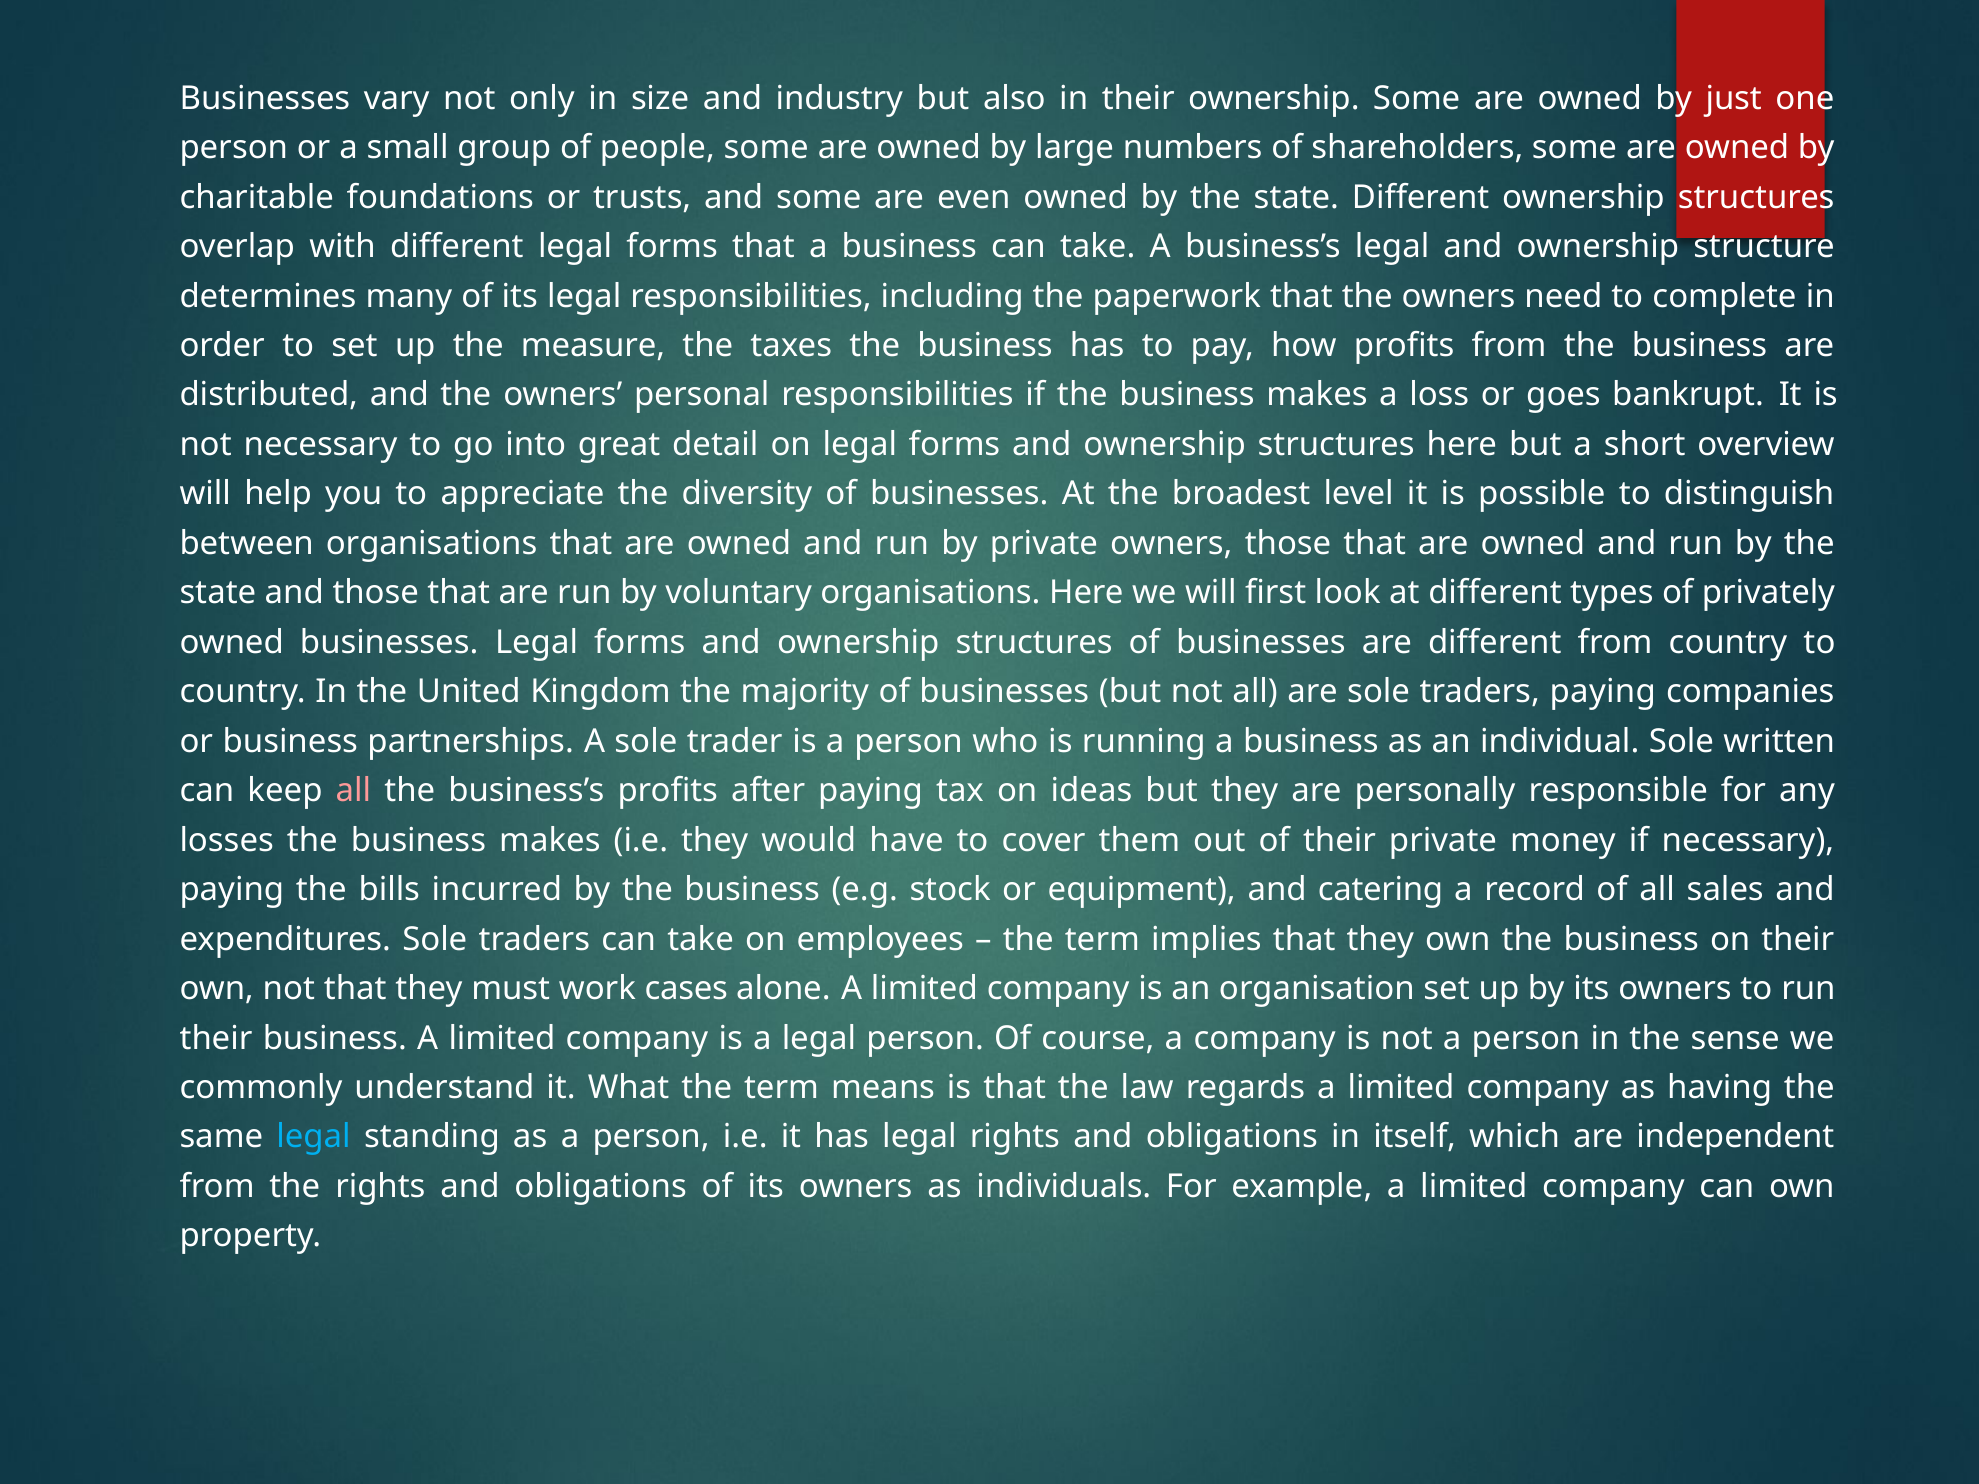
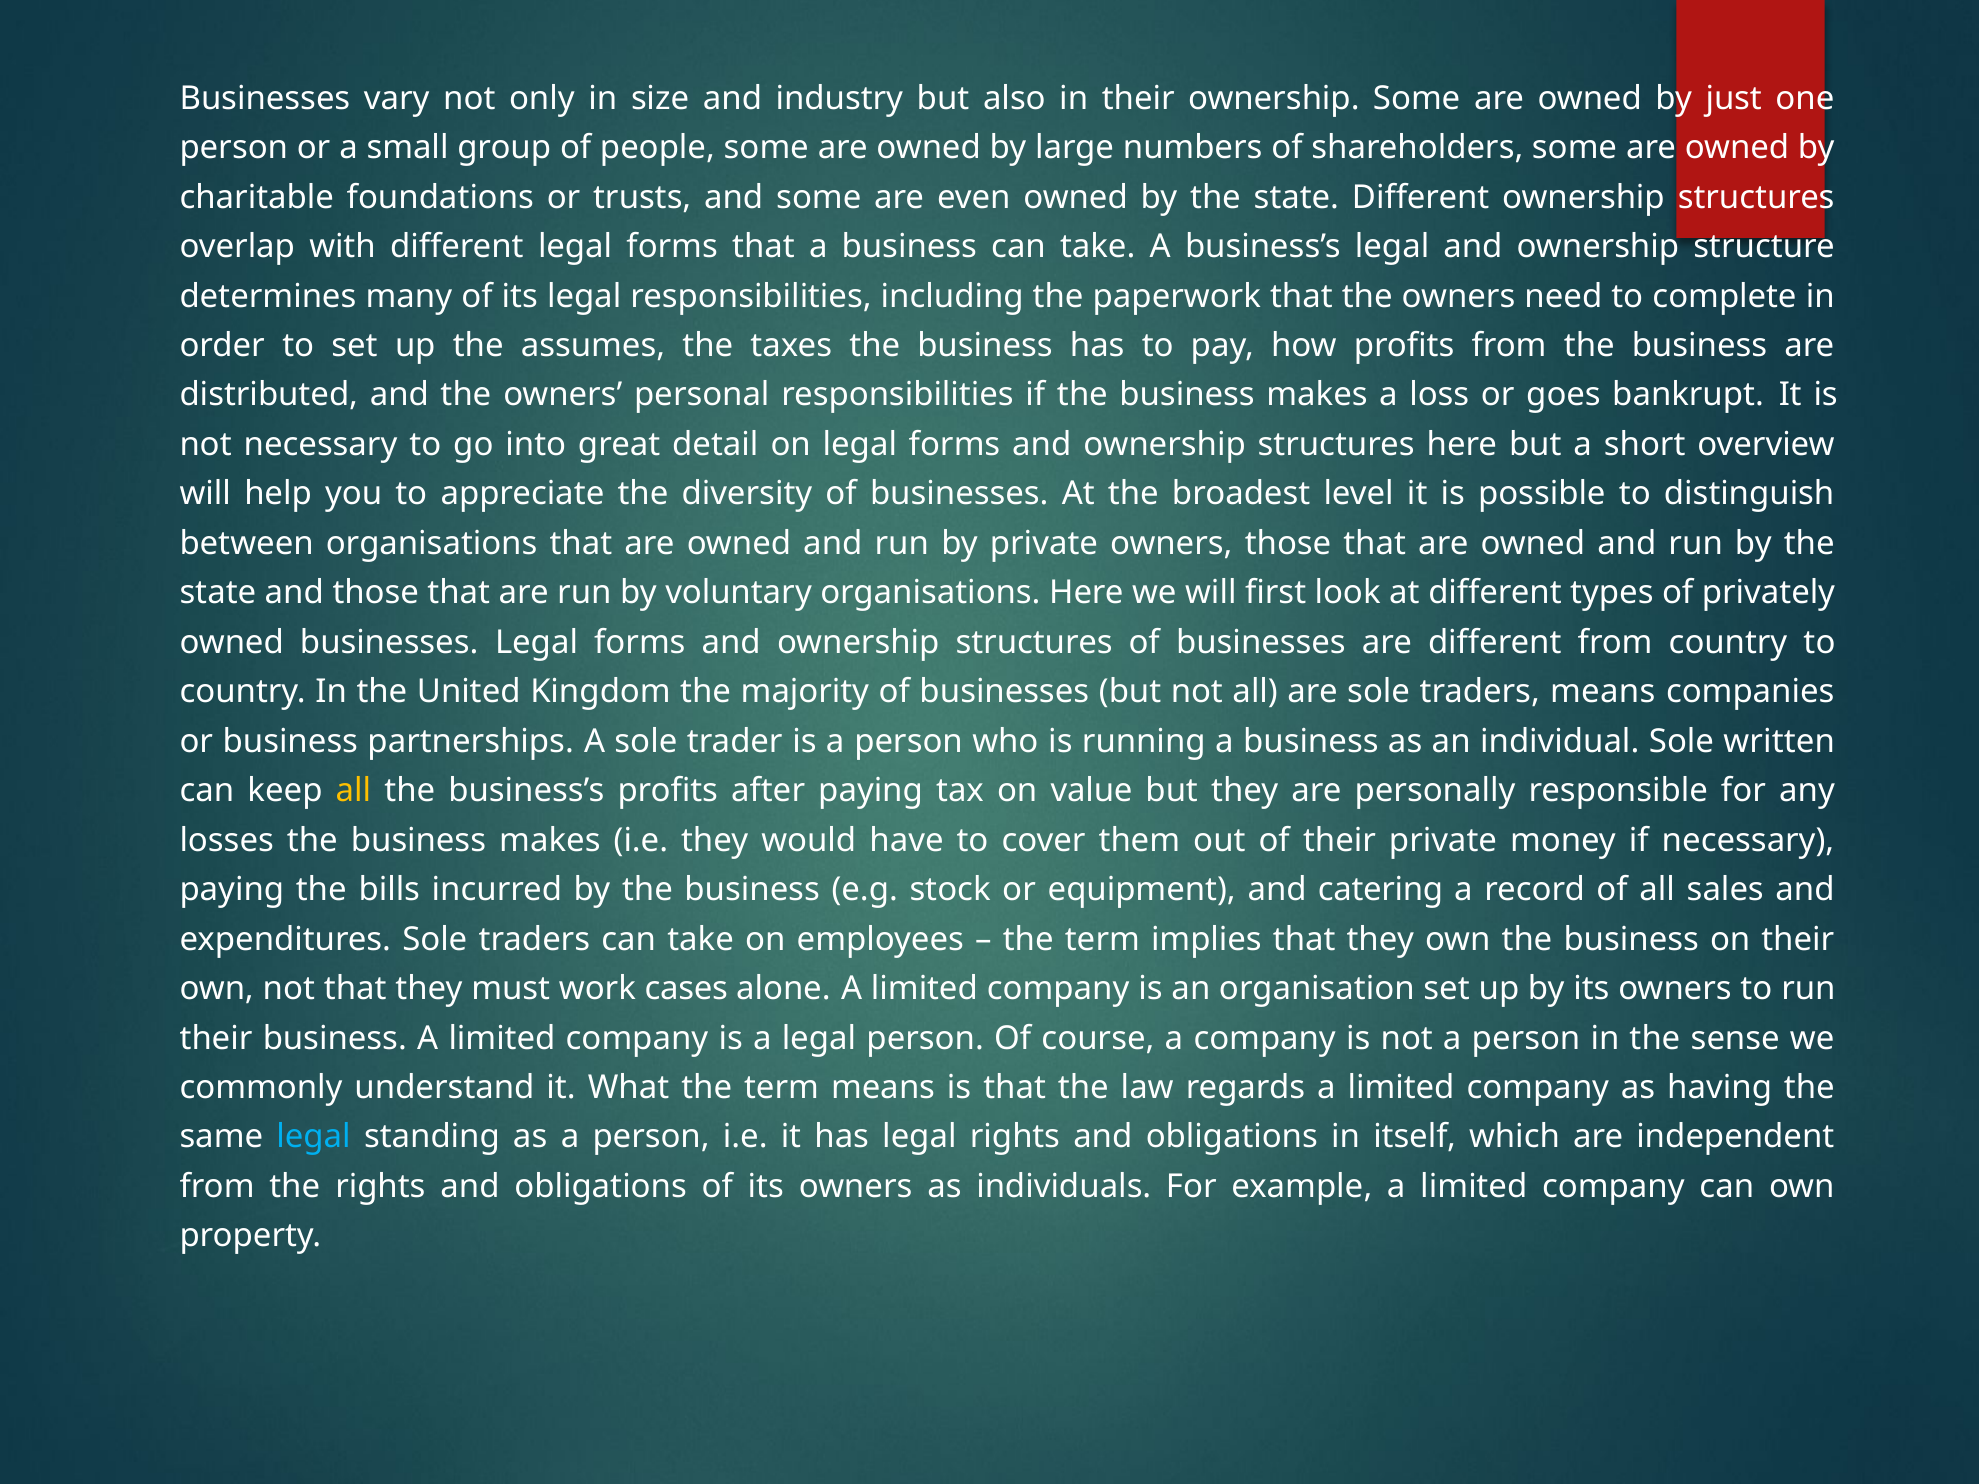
measure: measure -> assumes
traders paying: paying -> means
all at (353, 791) colour: pink -> yellow
ideas: ideas -> value
